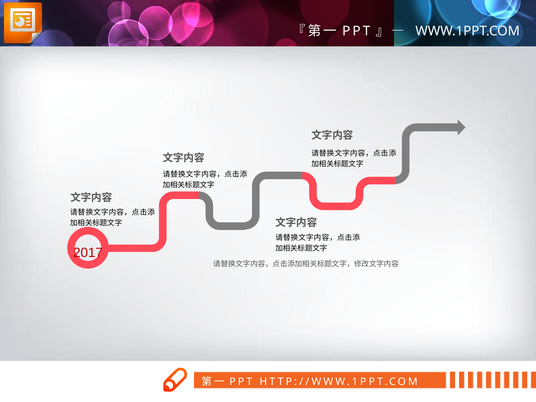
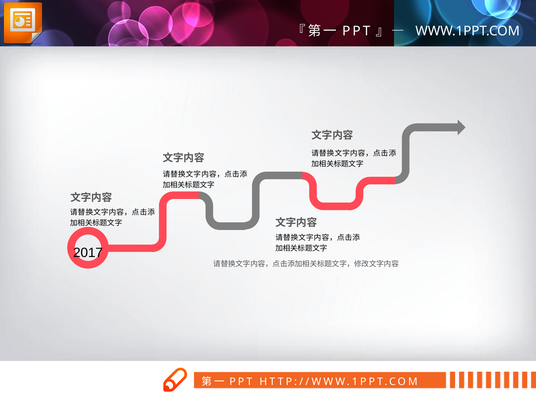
2017 colour: red -> black
